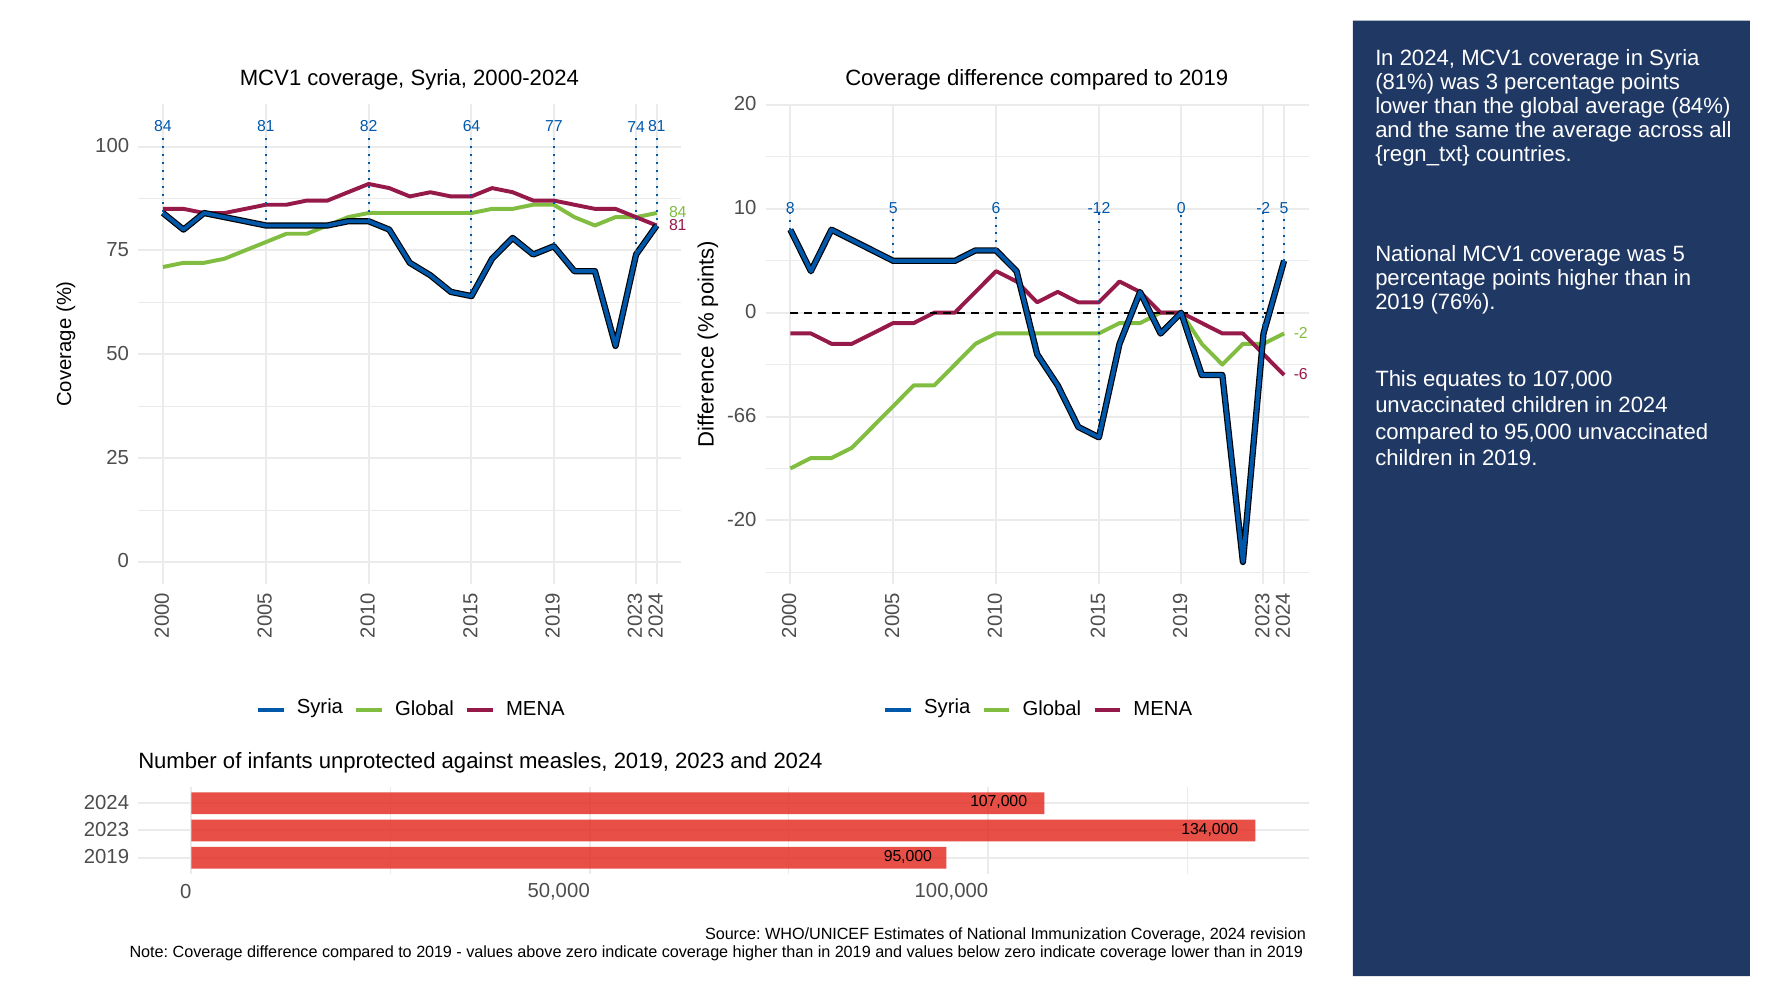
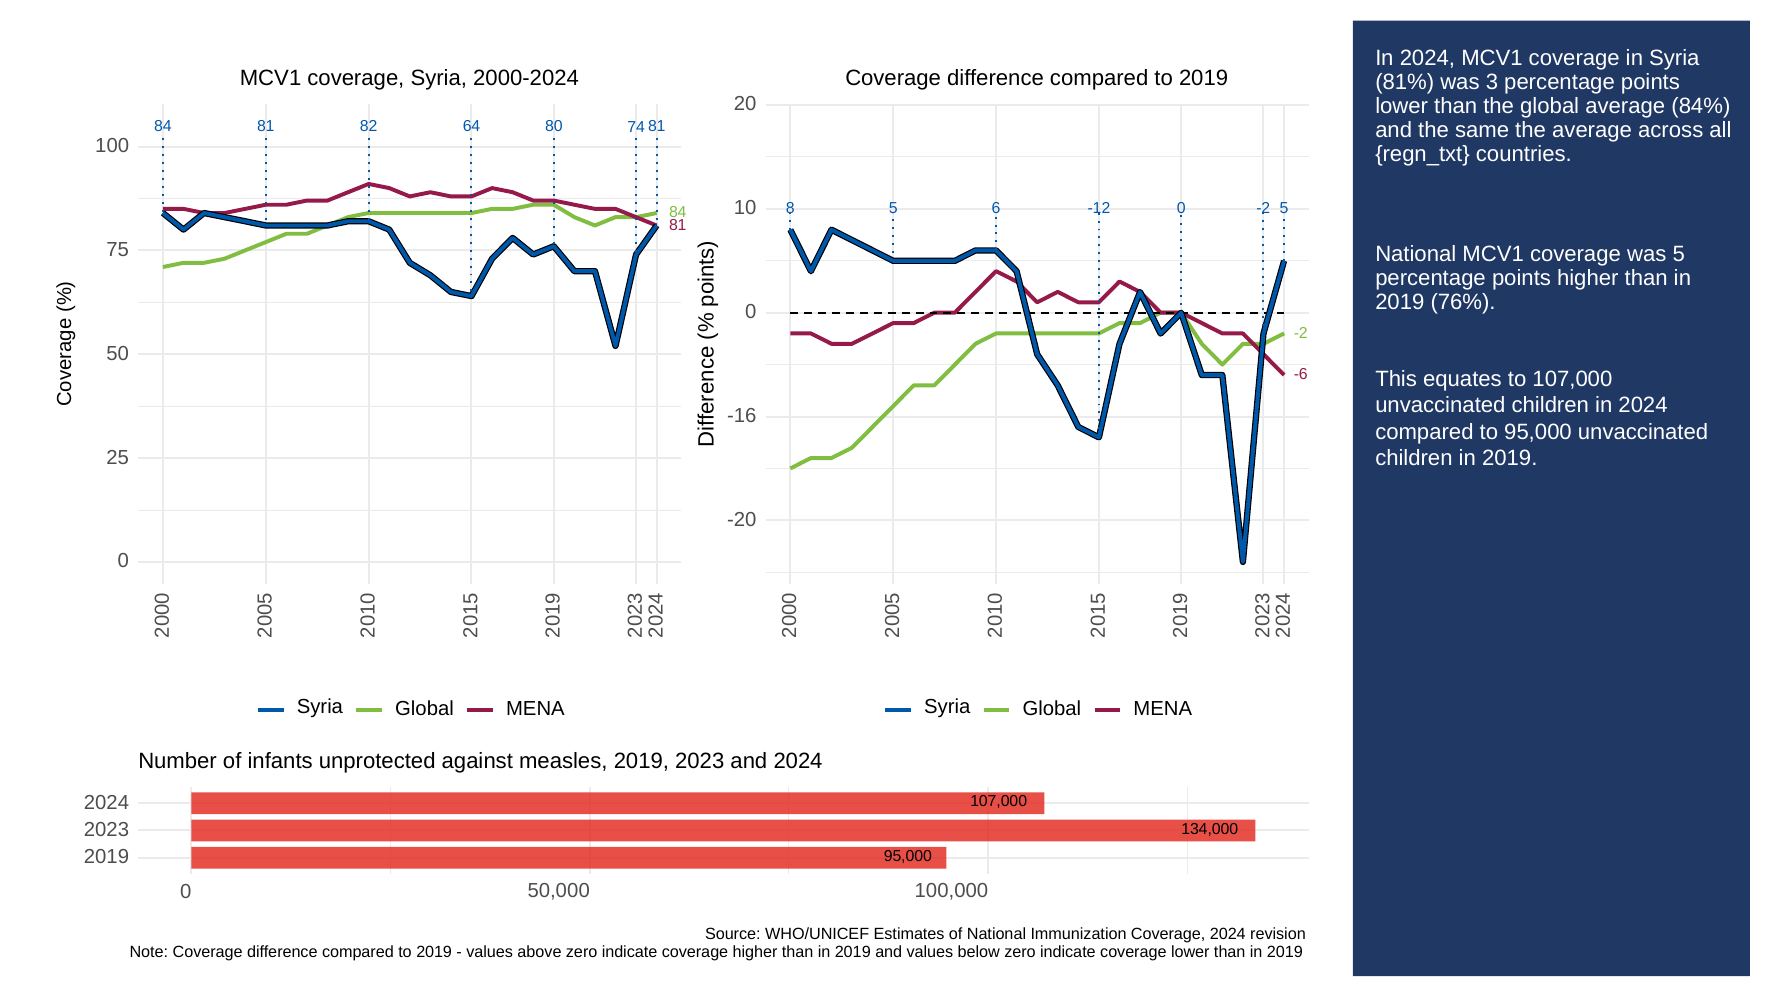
77: 77 -> 80
-66: -66 -> -16
